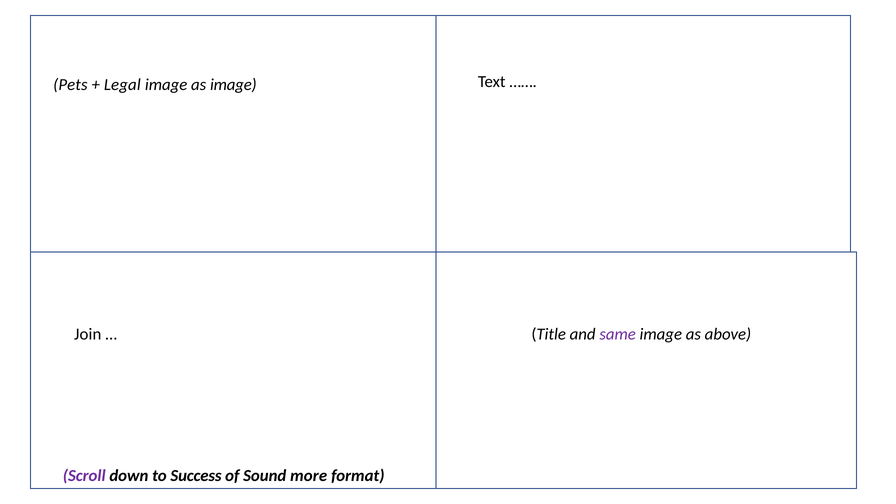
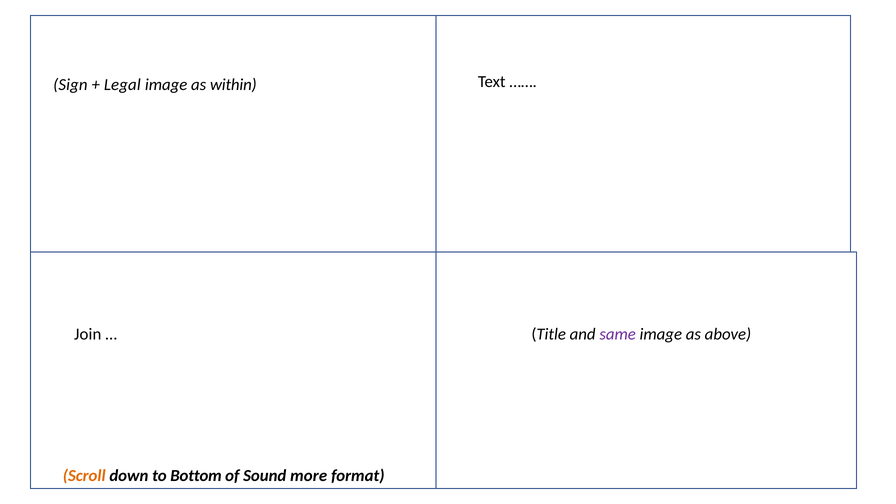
Pets: Pets -> Sign
as image: image -> within
Scroll colour: purple -> orange
Success: Success -> Bottom
